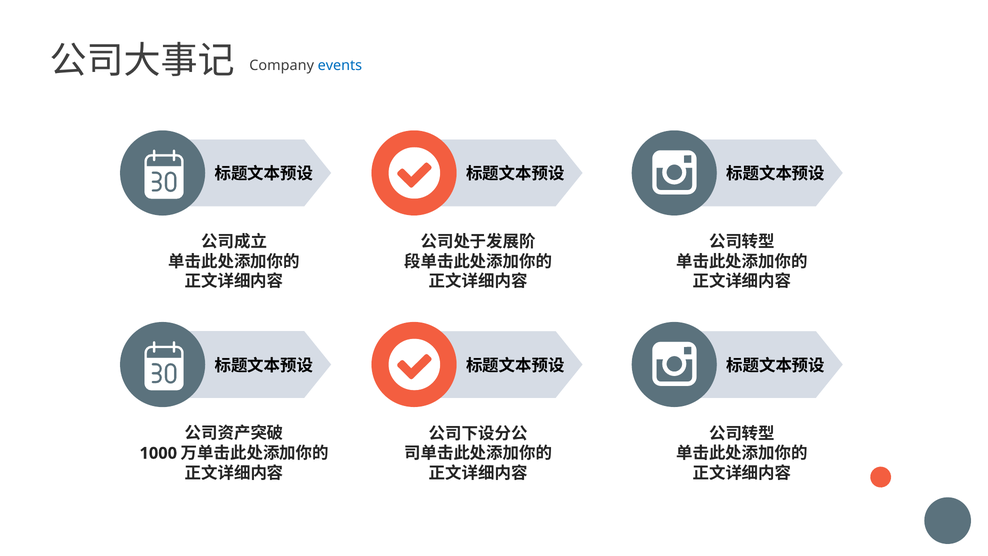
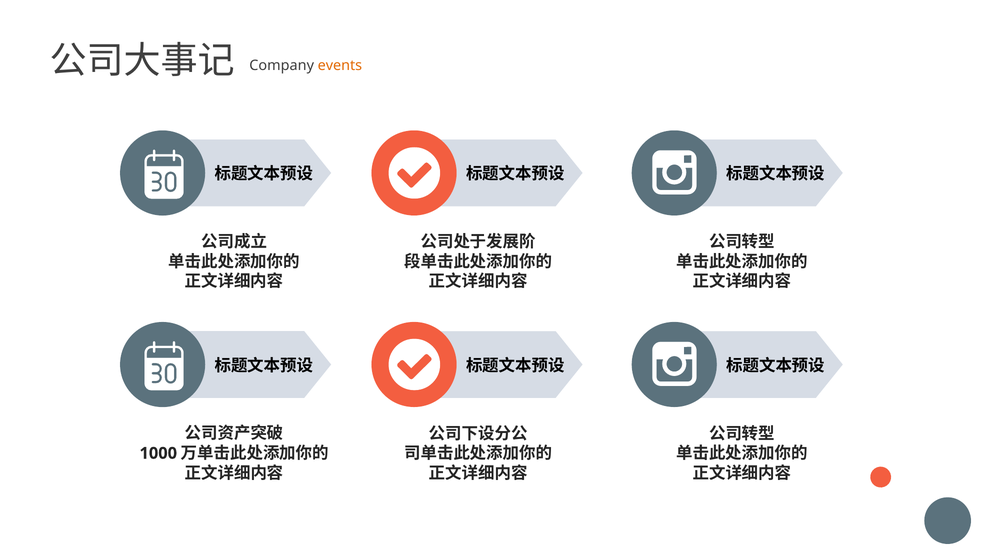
events colour: blue -> orange
